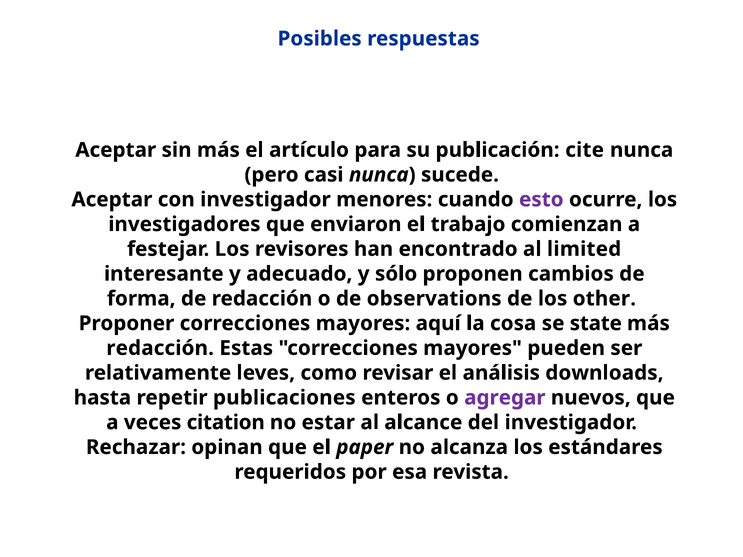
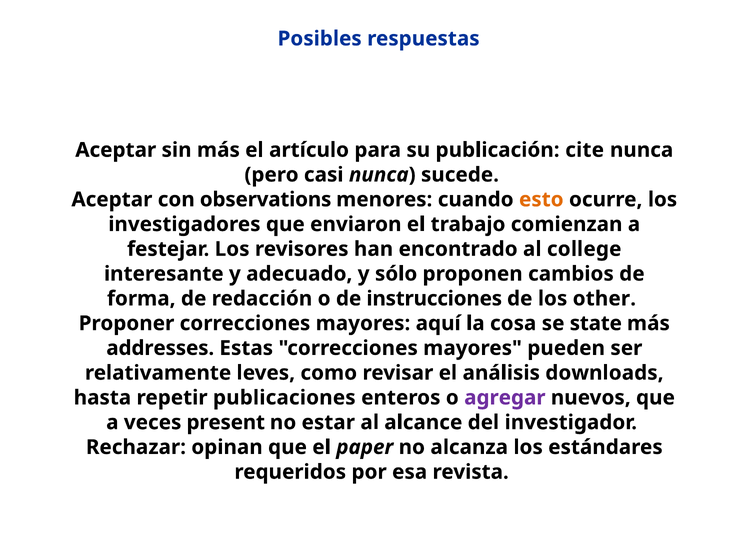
con investigador: investigador -> observations
esto colour: purple -> orange
limited: limited -> college
observations: observations -> instrucciones
redacción at (160, 348): redacción -> addresses
citation: citation -> present
